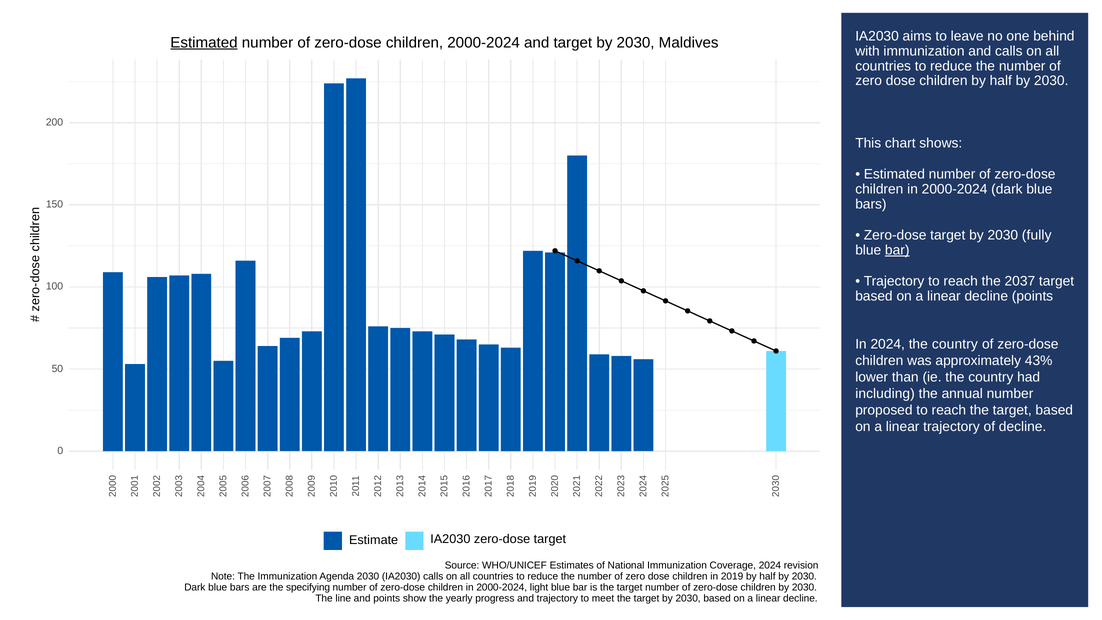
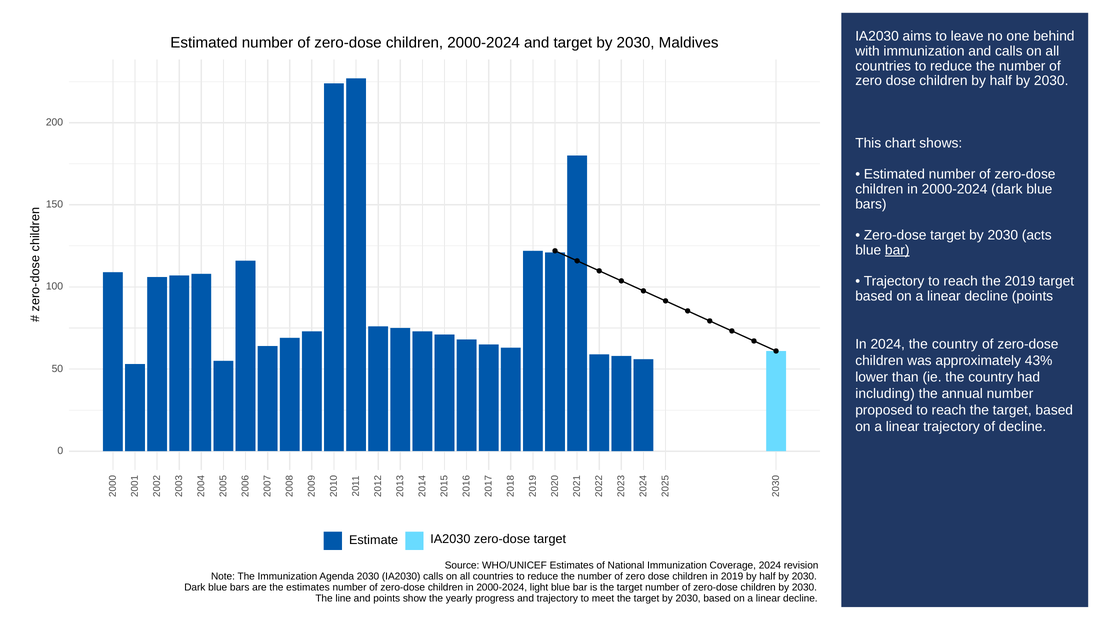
Estimated at (204, 43) underline: present -> none
fully: fully -> acts
the 2037: 2037 -> 2019
the specifying: specifying -> estimates
